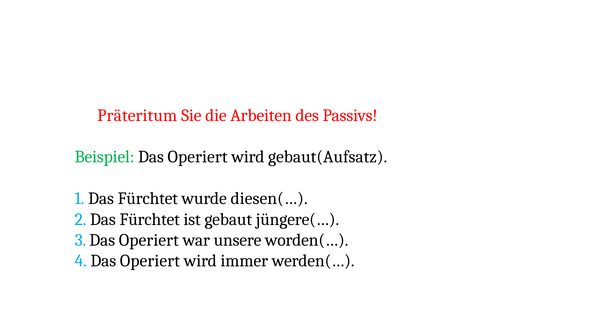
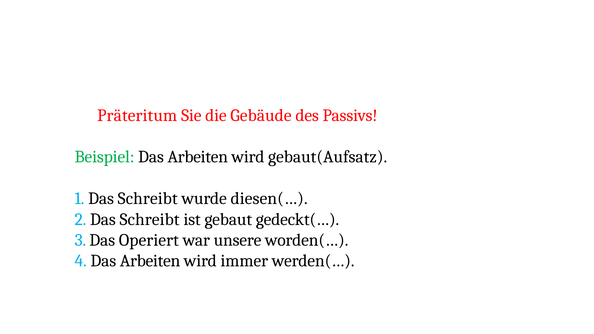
Arbeiten: Arbeiten -> Gebäude
Beispiel Das Operiert: Operiert -> Arbeiten
1 Das Fürchtet: Fürchtet -> Schreibt
2 Das Fürchtet: Fürchtet -> Schreibt
jüngere(…: jüngere(… -> gedeckt(…
4 Das Operiert: Operiert -> Arbeiten
